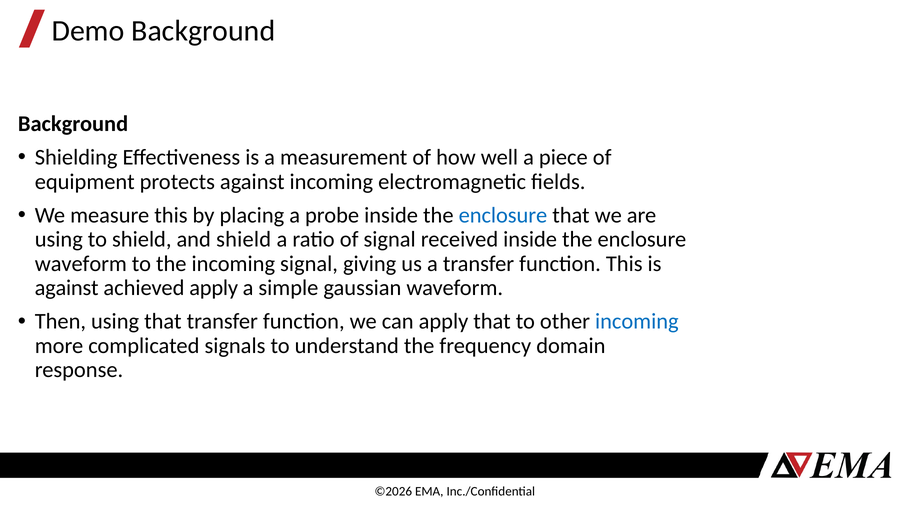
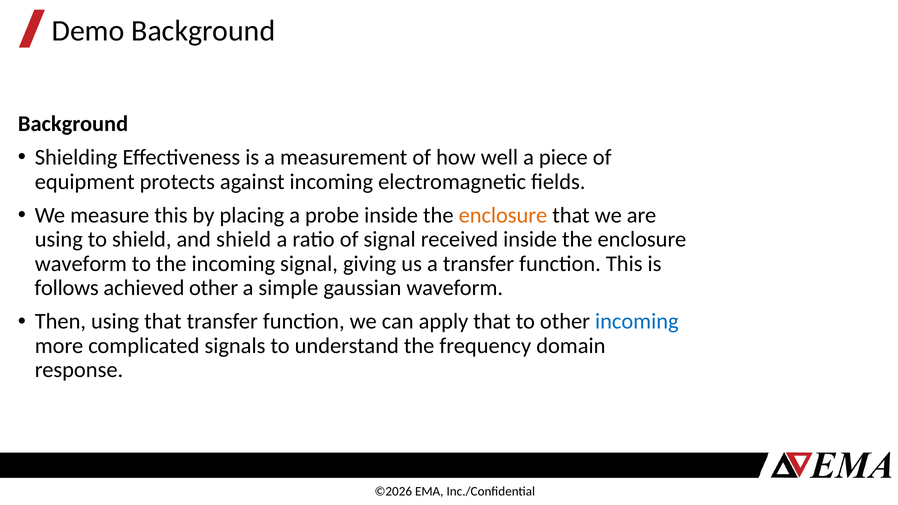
enclosure at (503, 215) colour: blue -> orange
against at (67, 288): against -> follows
achieved apply: apply -> other
